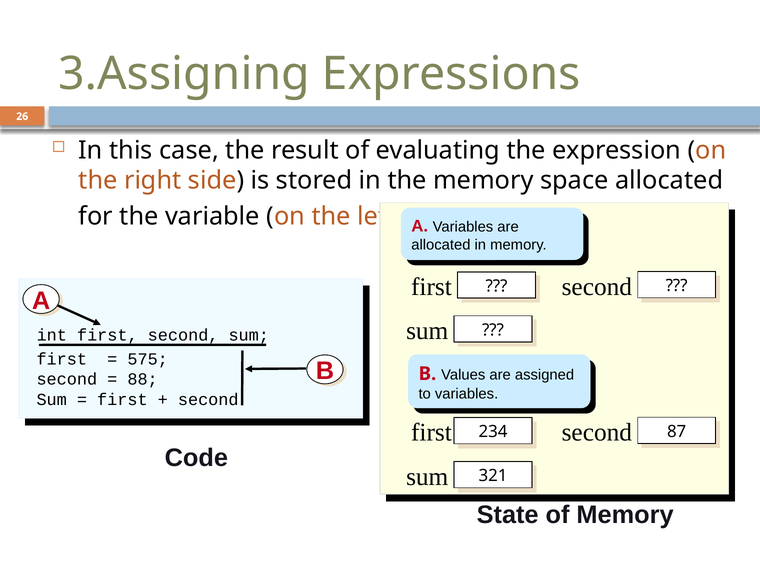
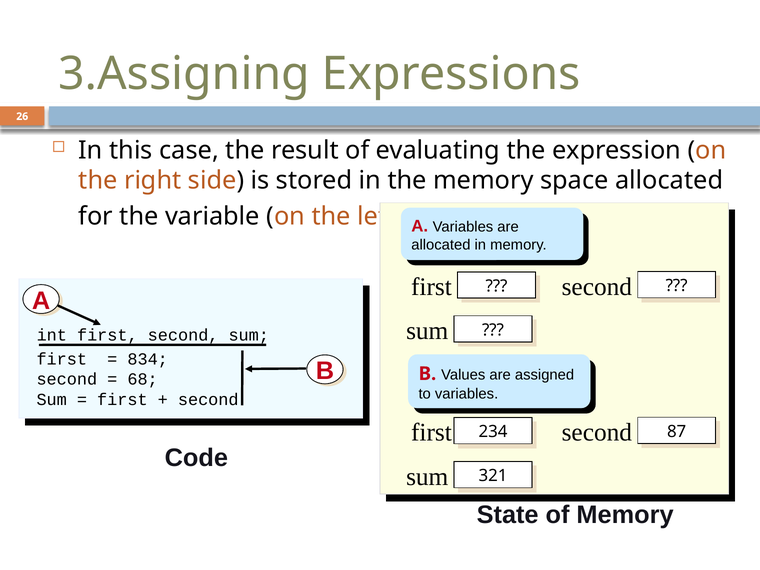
575: 575 -> 834
88: 88 -> 68
